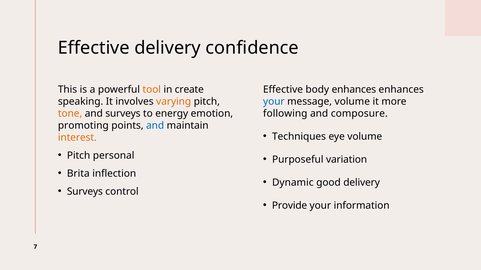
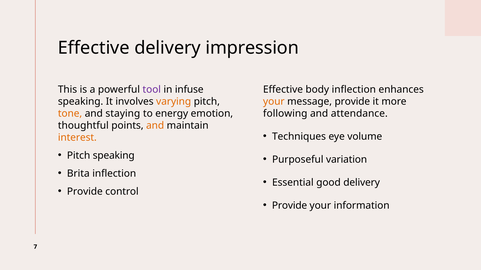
confidence: confidence -> impression
tool colour: orange -> purple
create: create -> infuse
body enhances: enhances -> inflection
your at (274, 102) colour: blue -> orange
message volume: volume -> provide
and surveys: surveys -> staying
composure: composure -> attendance
promoting: promoting -> thoughtful
and at (155, 126) colour: blue -> orange
Pitch personal: personal -> speaking
Dynamic: Dynamic -> Essential
Surveys at (85, 192): Surveys -> Provide
